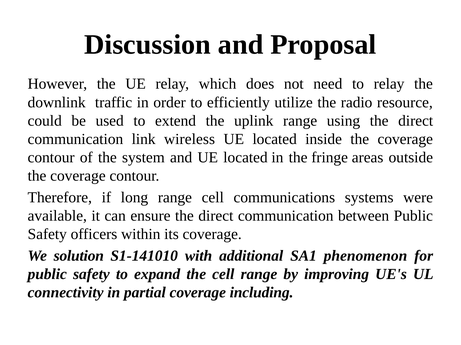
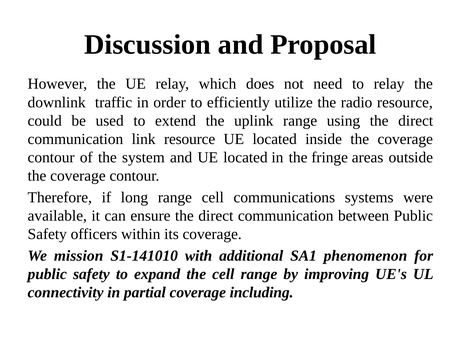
link wireless: wireless -> resource
solution: solution -> mission
